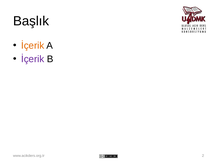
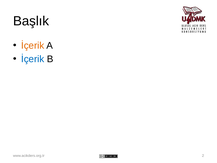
İçerik at (33, 59) colour: purple -> blue
